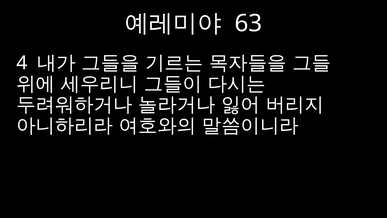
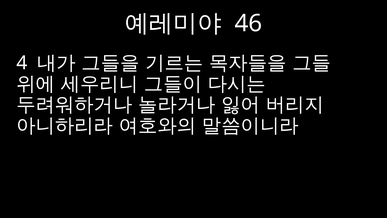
63: 63 -> 46
